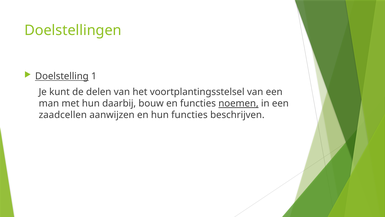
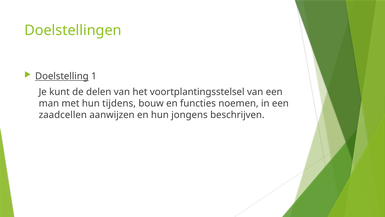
daarbij: daarbij -> tijdens
noemen underline: present -> none
hun functies: functies -> jongens
